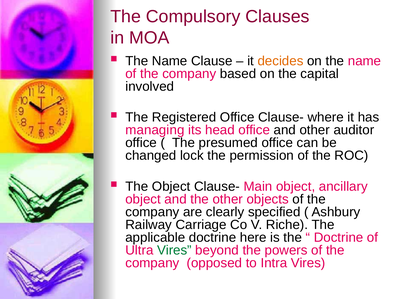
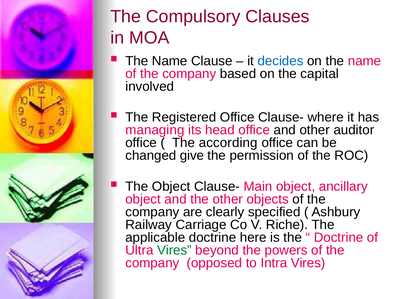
decides colour: orange -> blue
presumed: presumed -> according
lock: lock -> give
